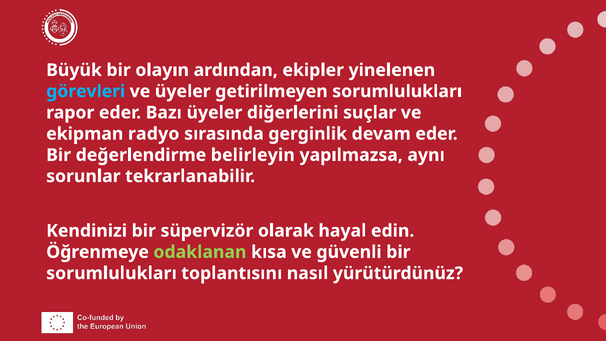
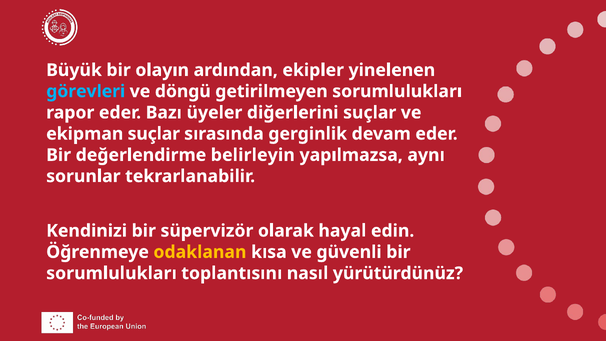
ve üyeler: üyeler -> döngü
ekipman radyo: radyo -> suçlar
odaklanan colour: light green -> yellow
